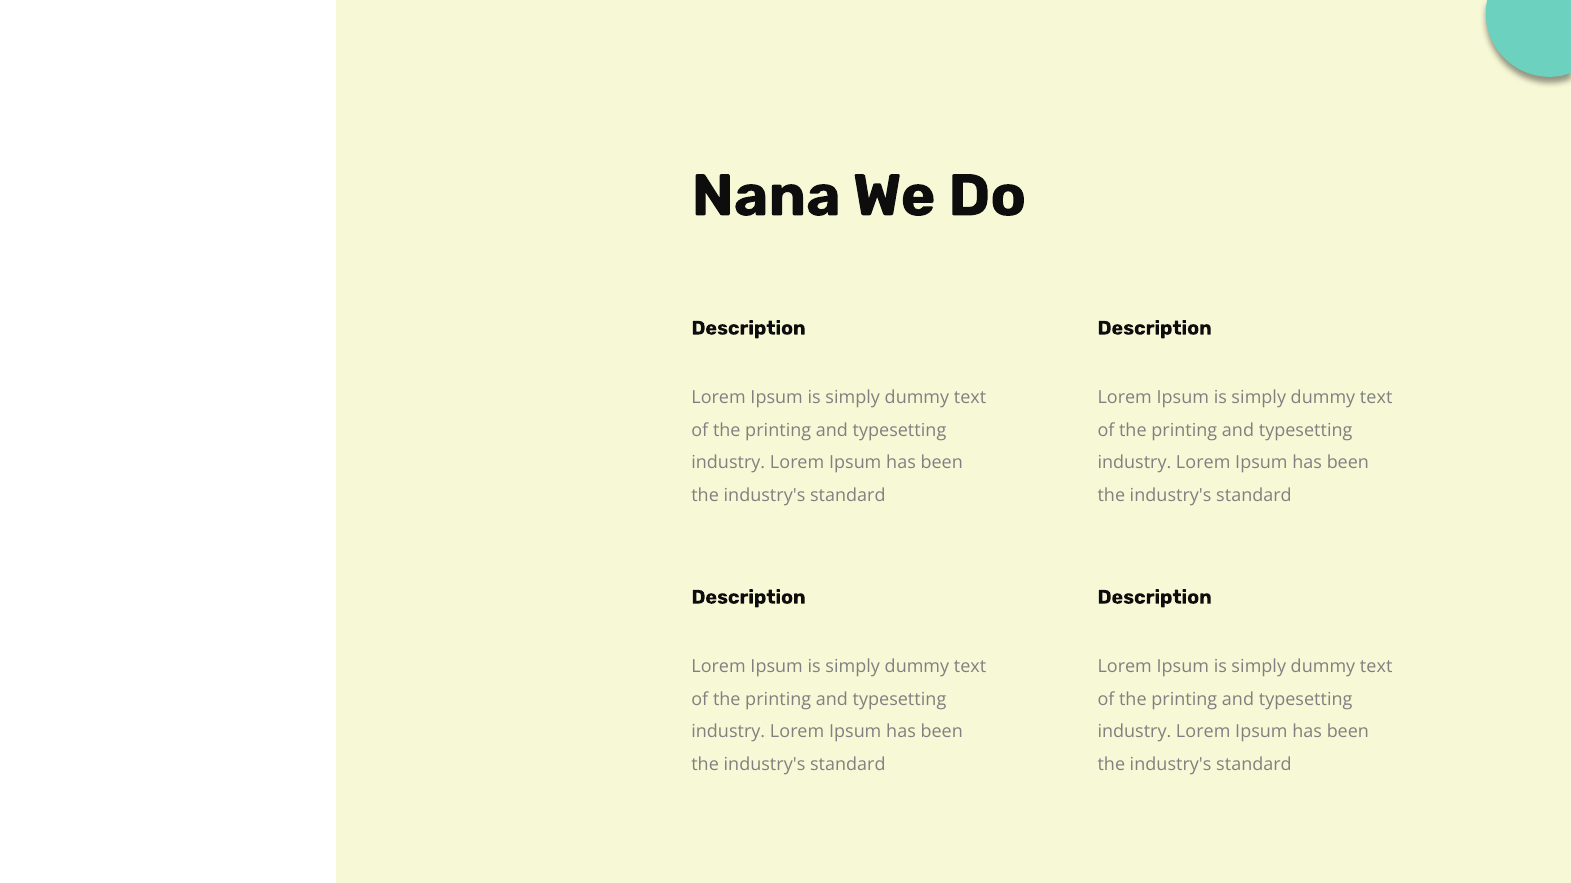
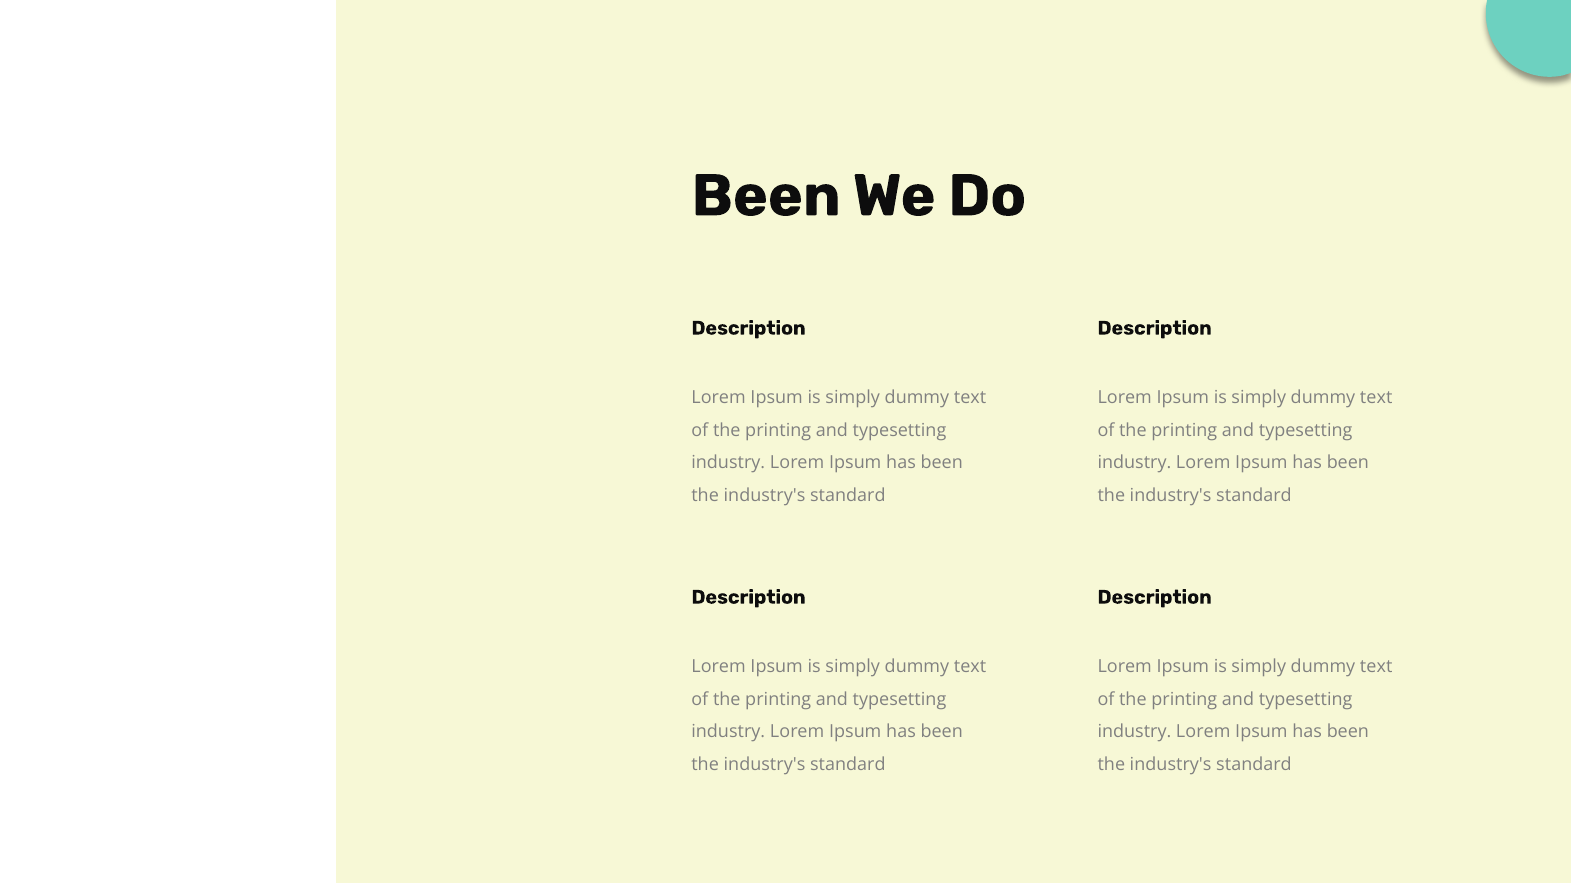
Nana at (766, 196): Nana -> Been
